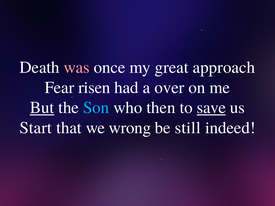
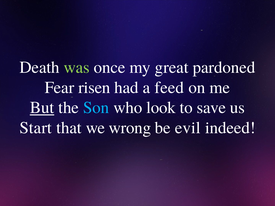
was colour: pink -> light green
approach: approach -> pardoned
over: over -> feed
then: then -> look
save underline: present -> none
still: still -> evil
